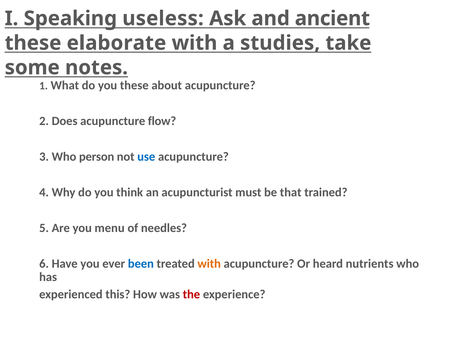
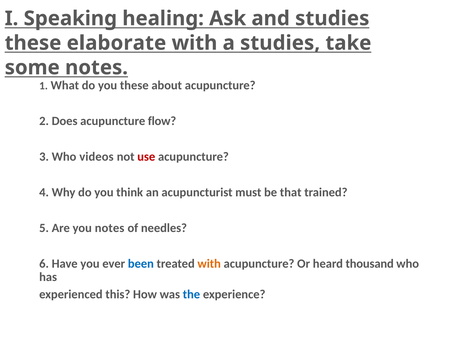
useless: useless -> healing
and ancient: ancient -> studies
person: person -> videos
use colour: blue -> red
you menu: menu -> notes
nutrients: nutrients -> thousand
the colour: red -> blue
